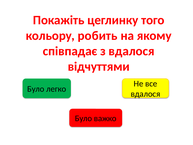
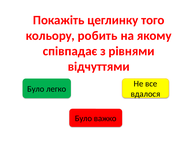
з вдалося: вдалося -> рівнями
